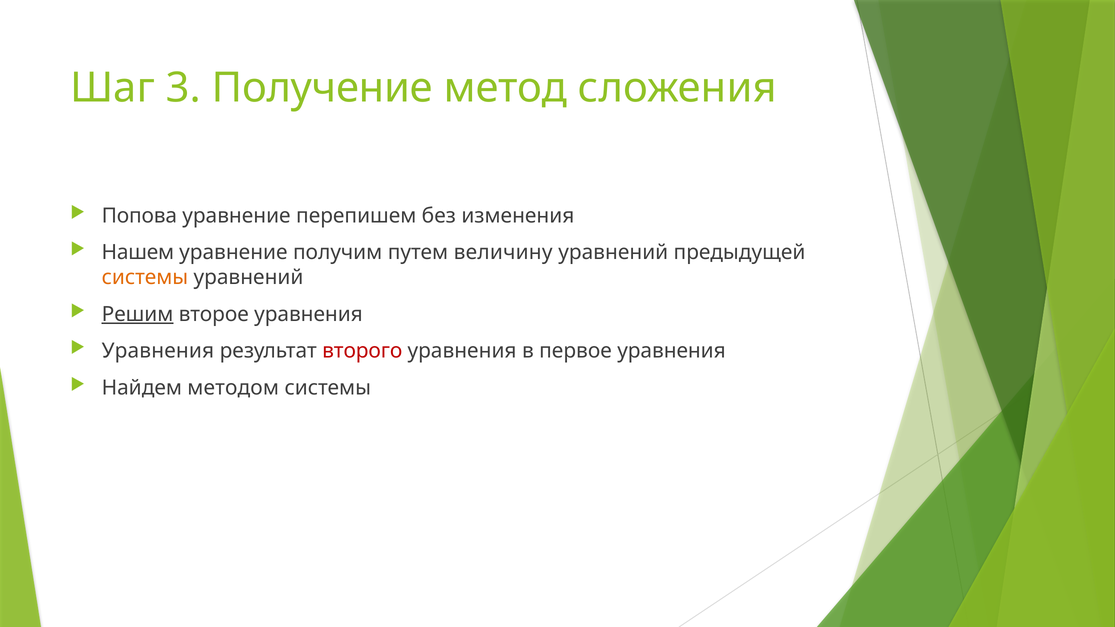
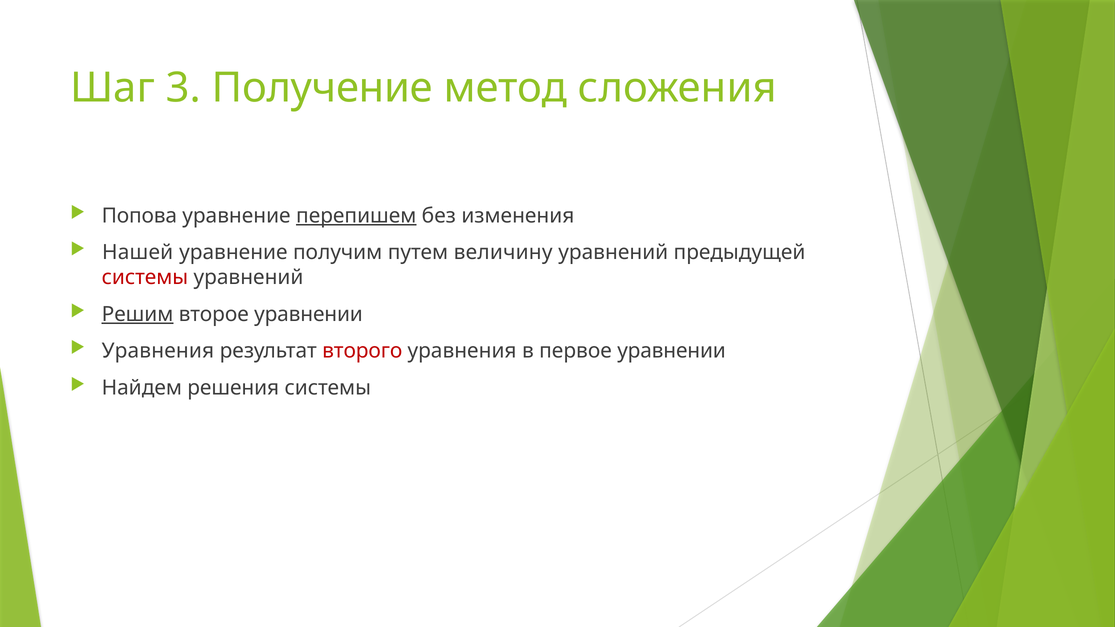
перепишем underline: none -> present
Нашем: Нашем -> Нашей
системы at (145, 278) colour: orange -> red
второе уравнения: уравнения -> уравнении
первое уравнения: уравнения -> уравнении
методом: методом -> решения
